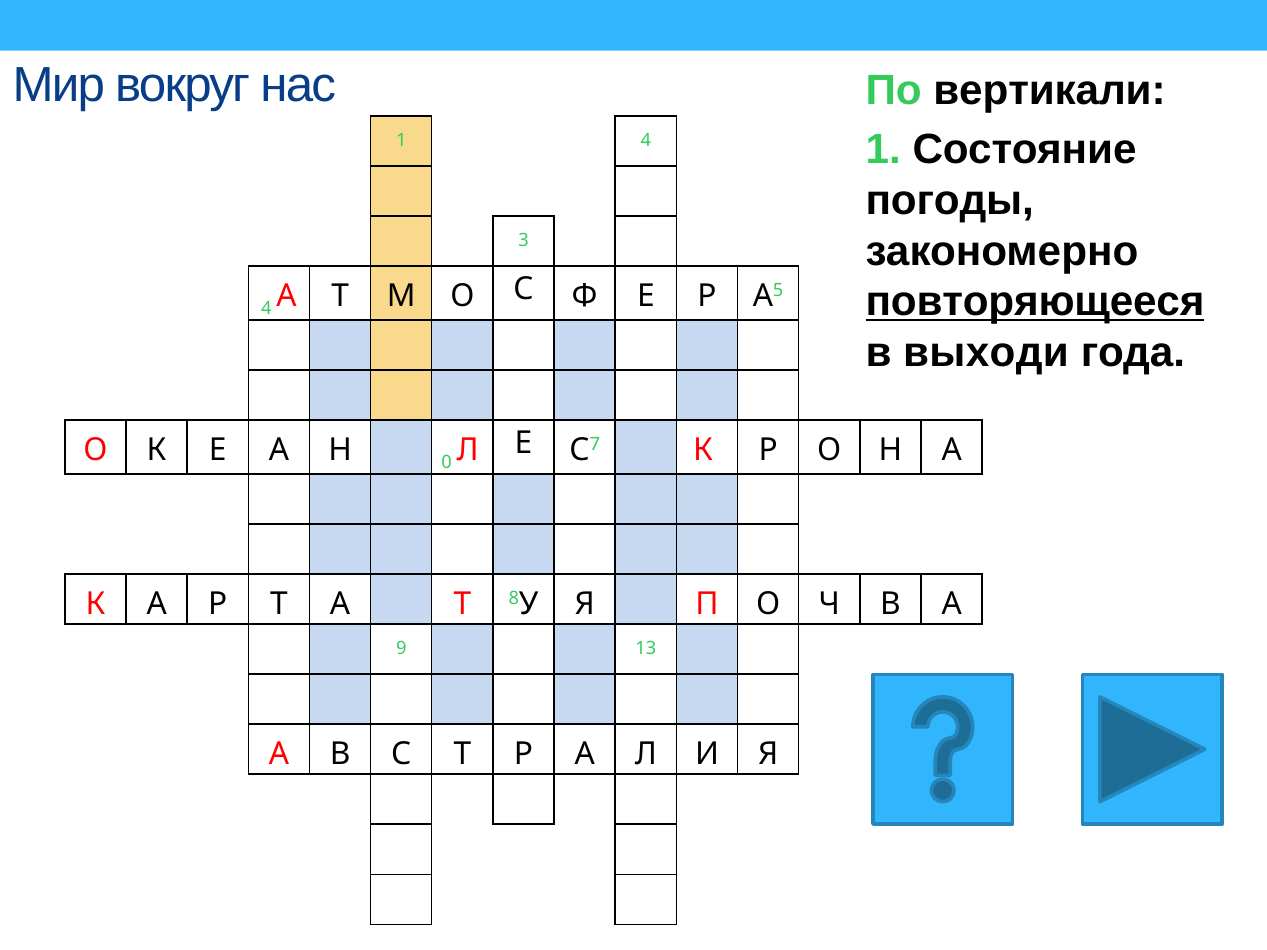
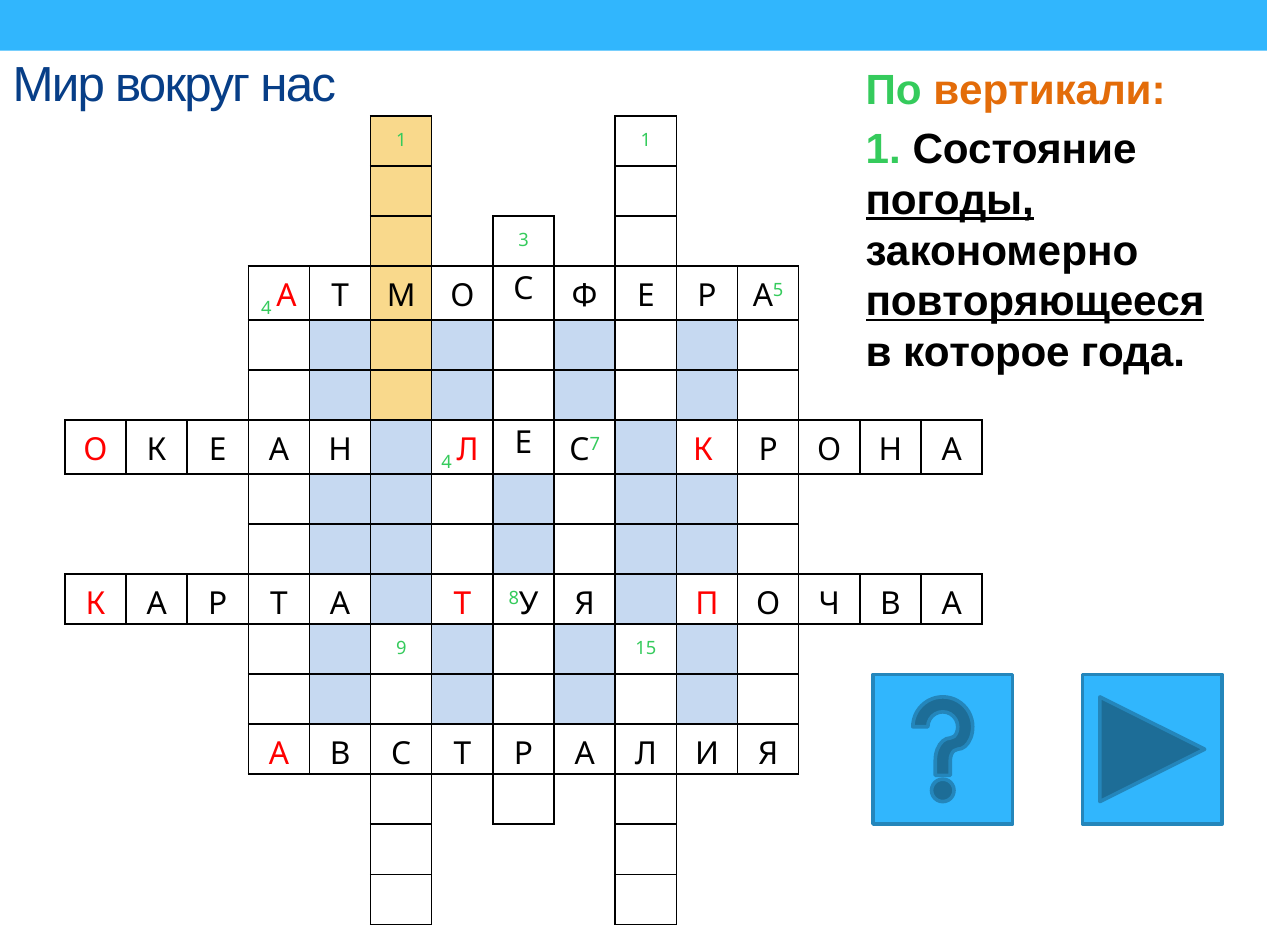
вертикали colour: black -> orange
1 4: 4 -> 1
погоды underline: none -> present
выходи: выходи -> которое
Н 0: 0 -> 4
13: 13 -> 15
